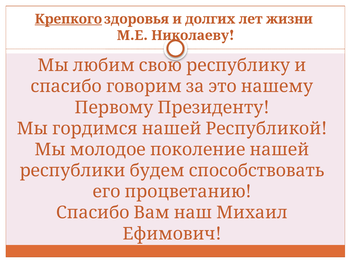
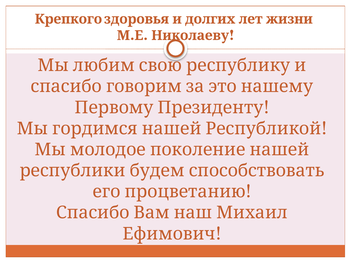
Крепкого underline: present -> none
